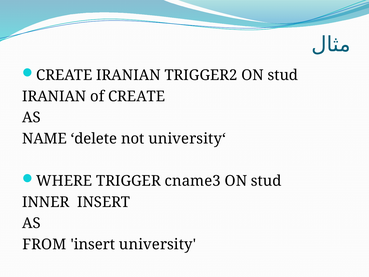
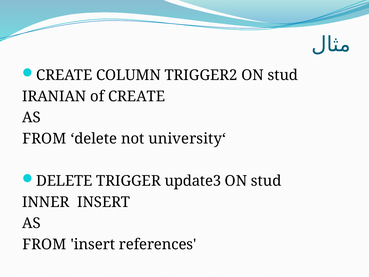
CREATE IRANIAN: IRANIAN -> COLUMN
NAME at (44, 139): NAME -> FROM
WHERE at (64, 181): WHERE -> DELETE
cname3: cname3 -> update3
university: university -> references
